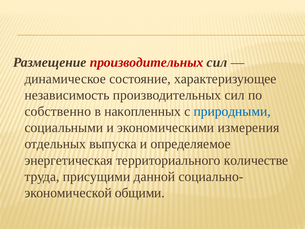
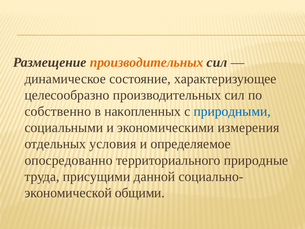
производительных at (147, 62) colour: red -> orange
независимость: независимость -> целесообразно
выпуска: выпуска -> условия
энергетическая: энергетическая -> опосредованно
количестве: количестве -> природные
